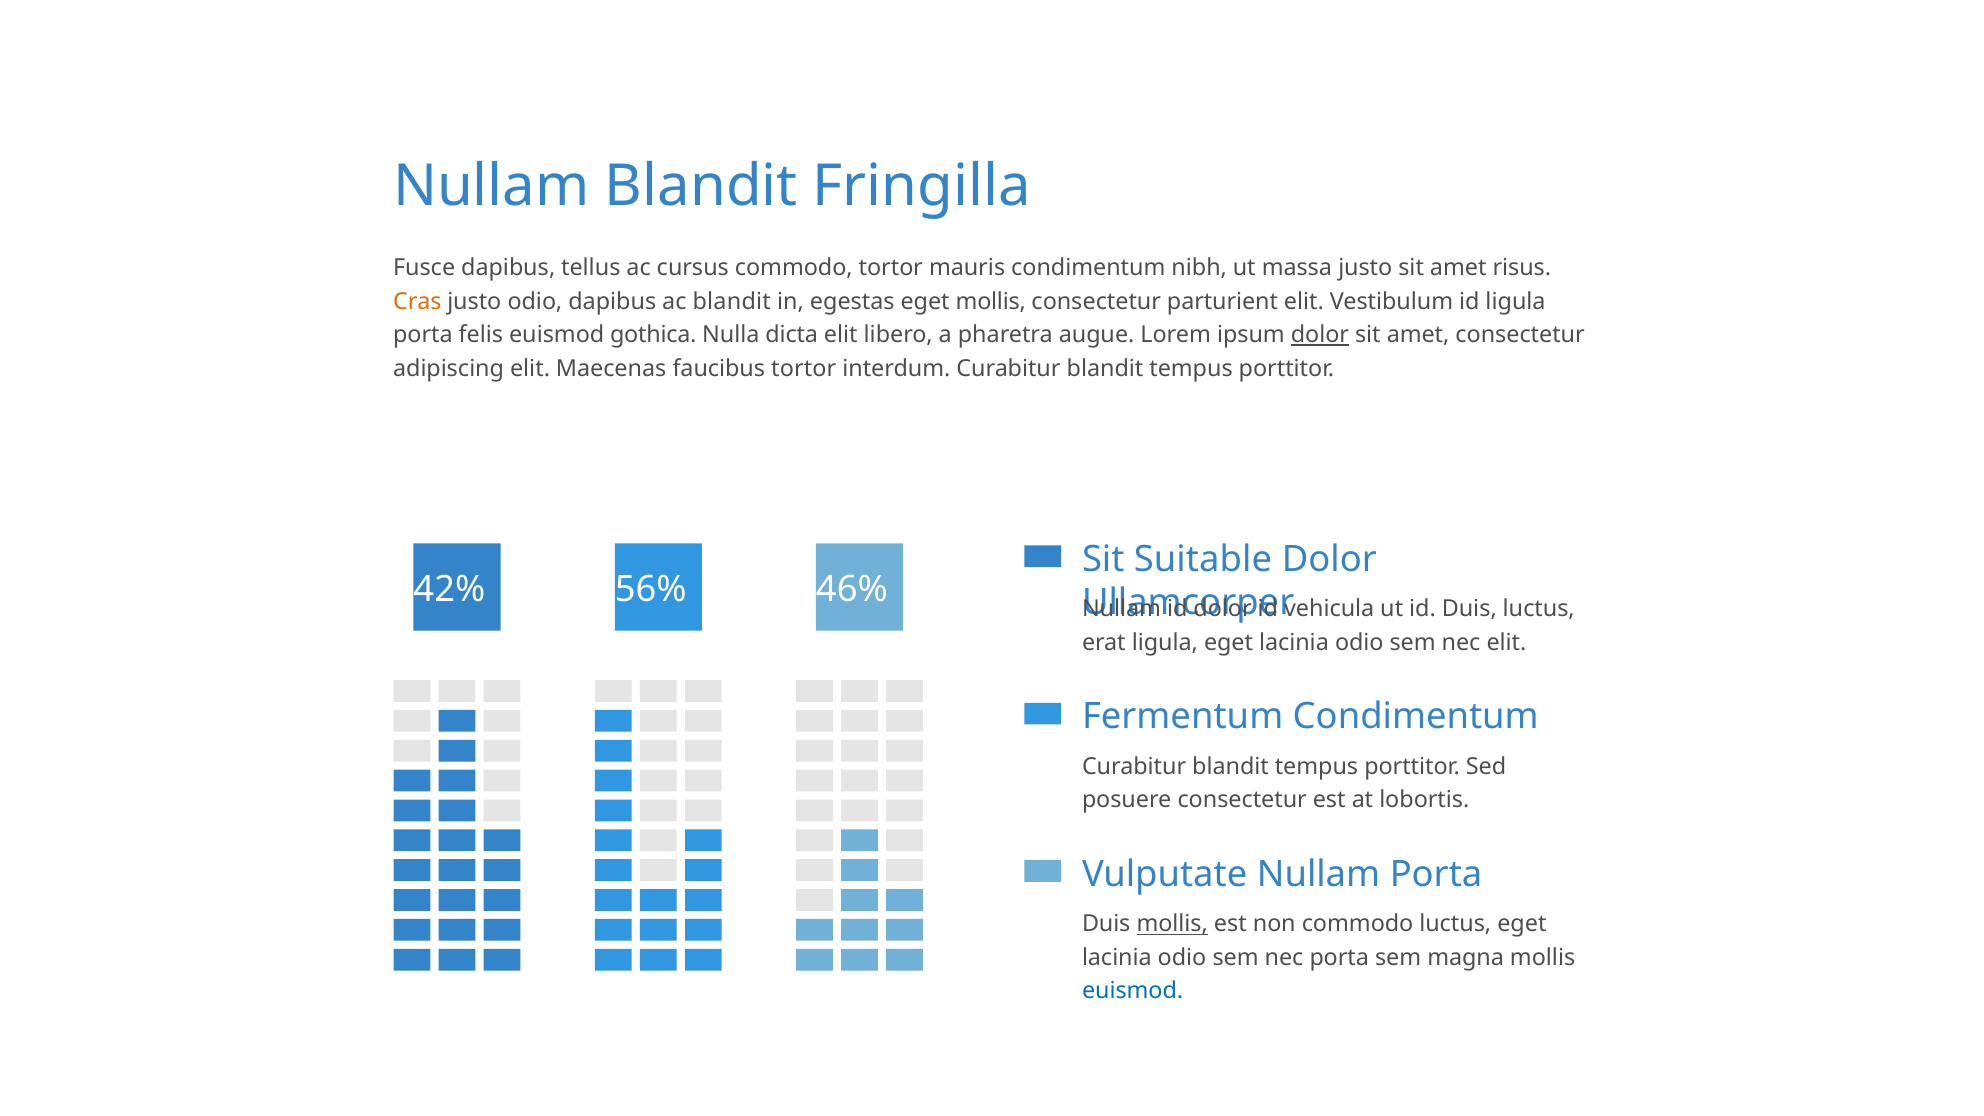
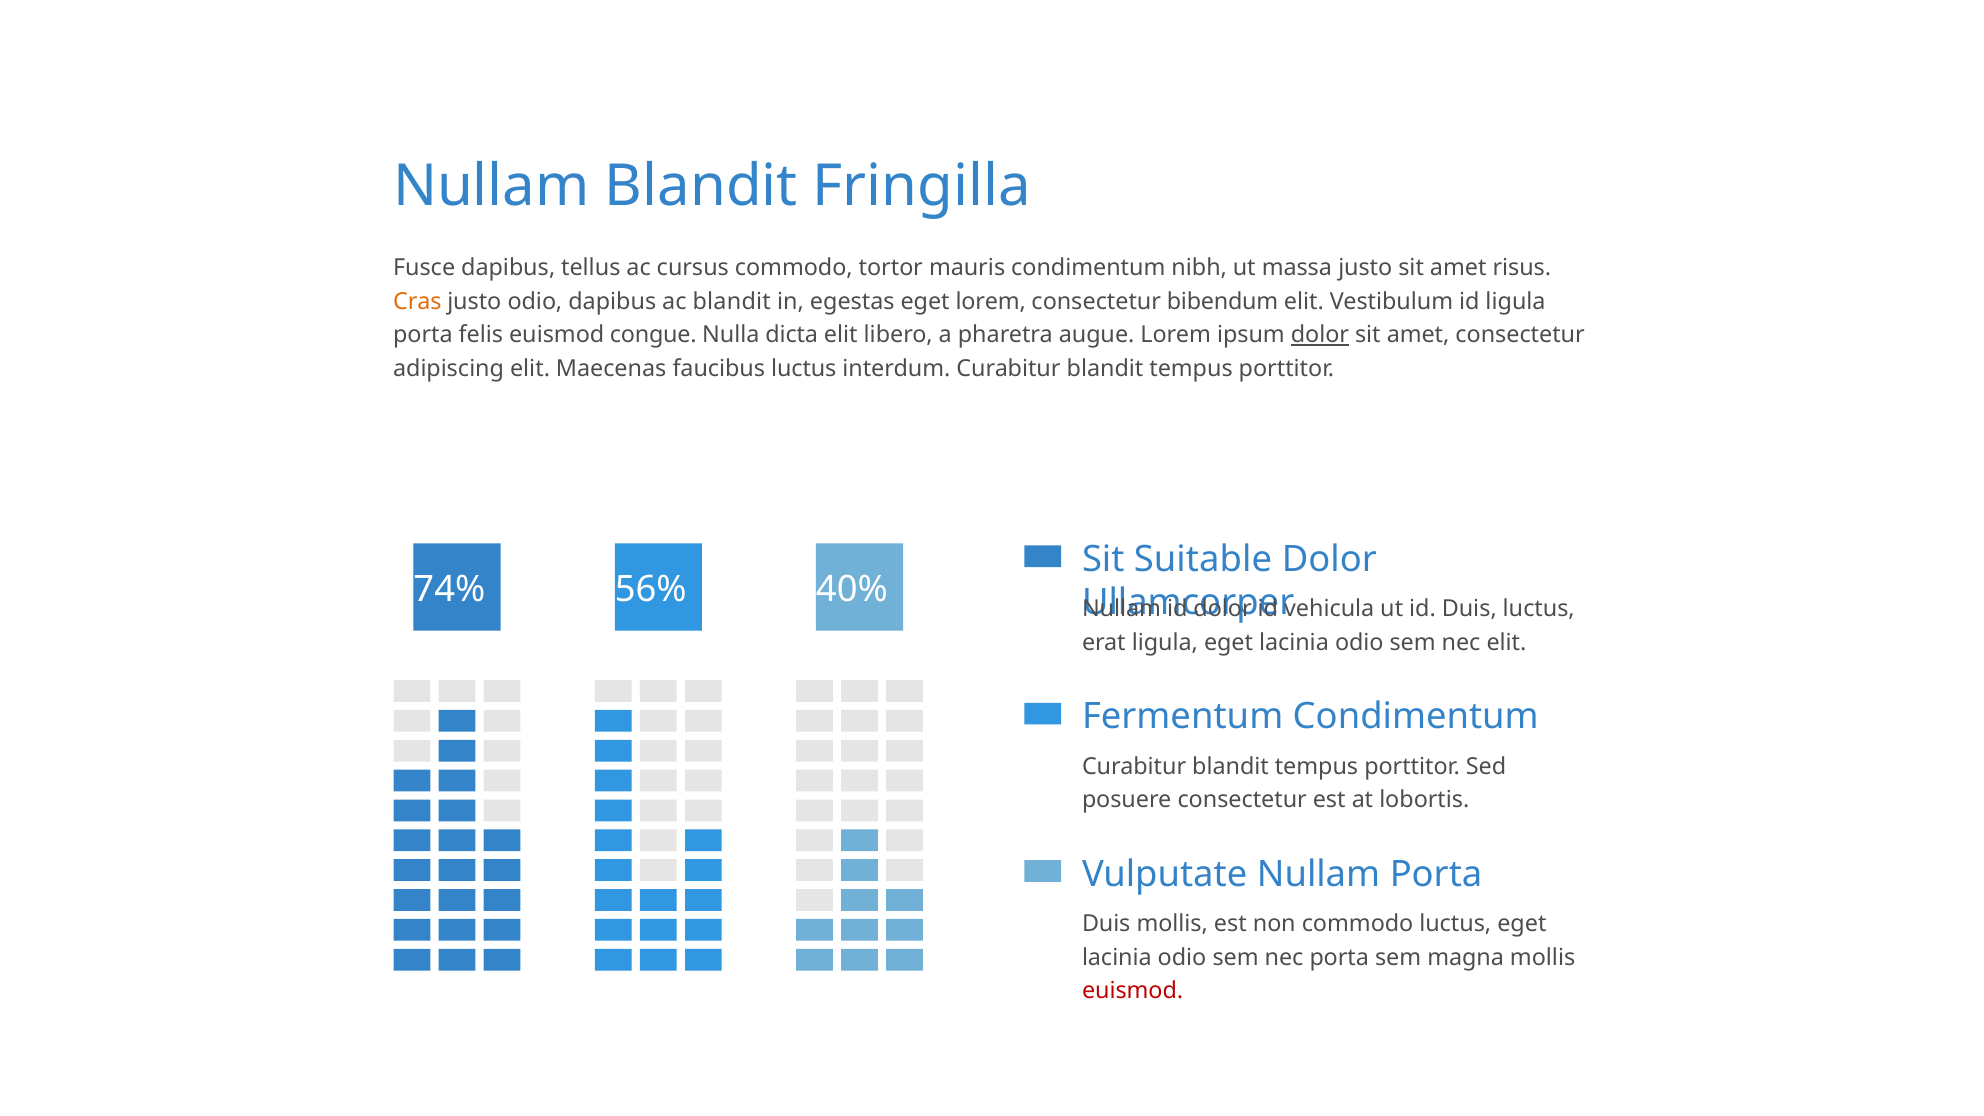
eget mollis: mollis -> lorem
parturient: parturient -> bibendum
gothica: gothica -> congue
faucibus tortor: tortor -> luctus
42%: 42% -> 74%
46%: 46% -> 40%
mollis at (1172, 924) underline: present -> none
euismod at (1133, 991) colour: blue -> red
